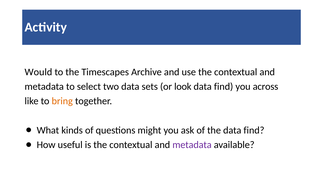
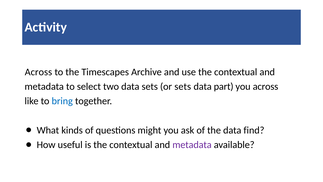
Would at (38, 72): Would -> Across
or look: look -> sets
find at (224, 86): find -> part
bring colour: orange -> blue
